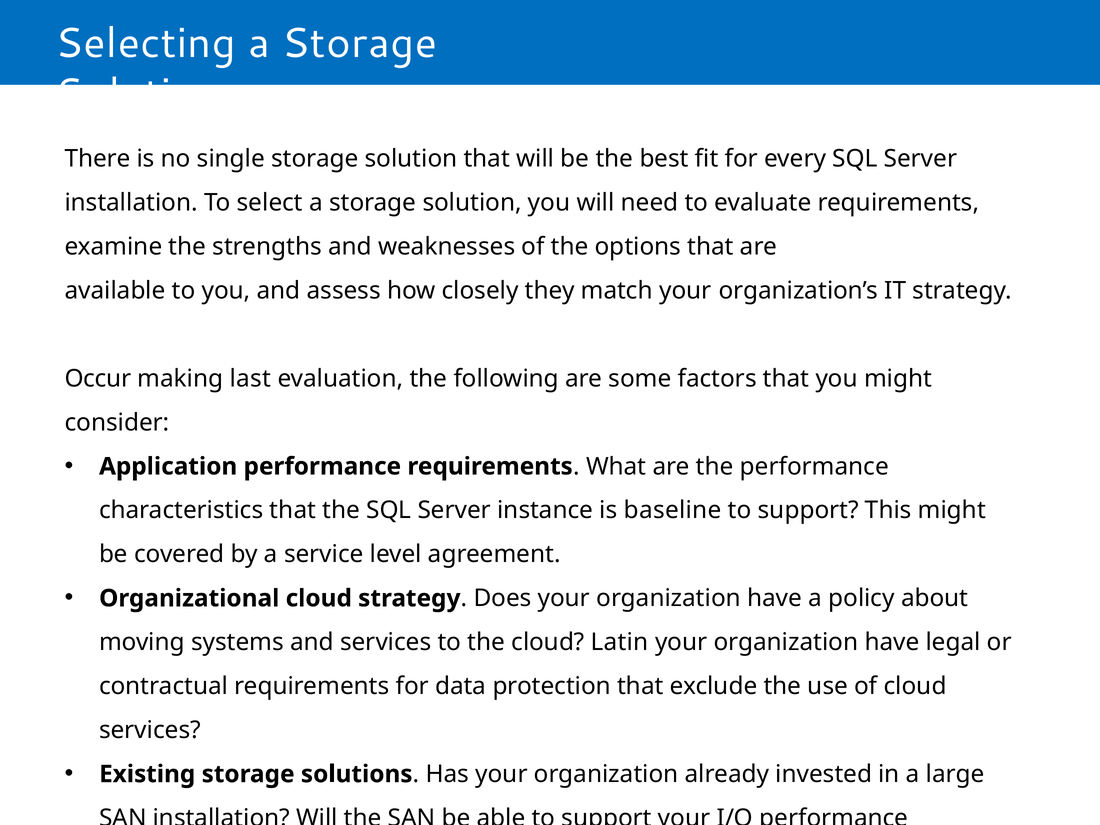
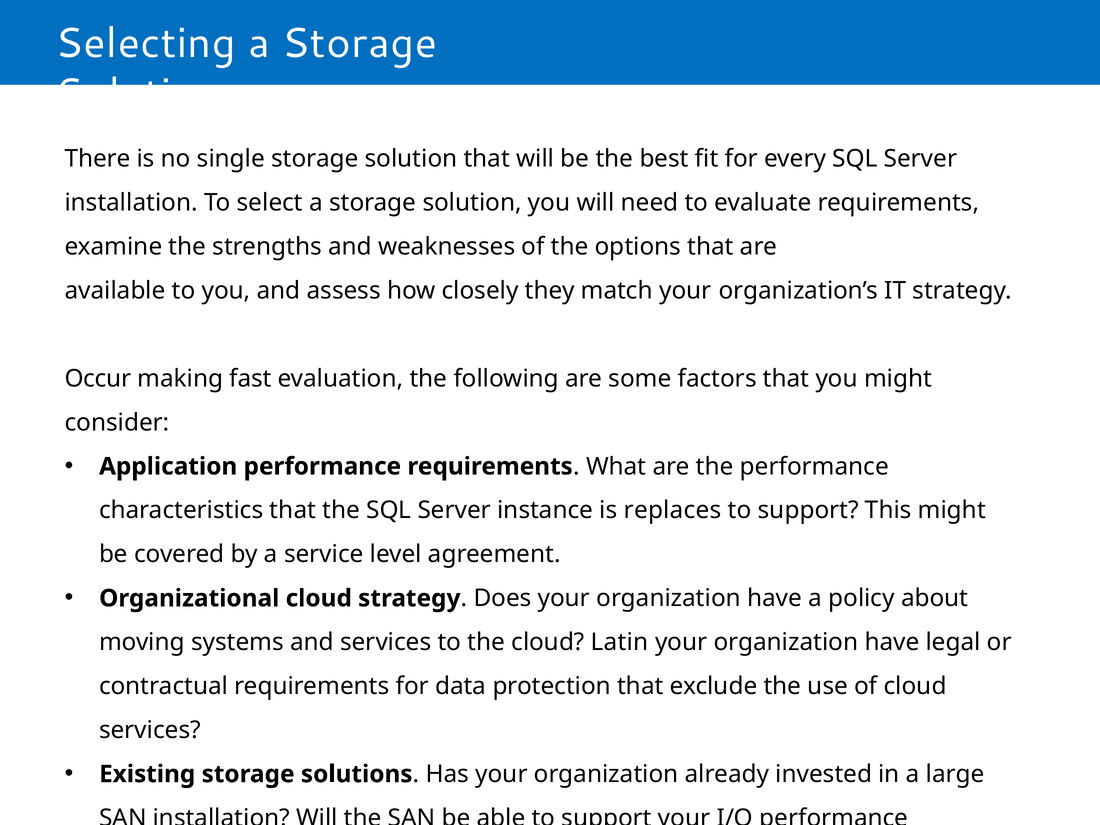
last: last -> fast
baseline: baseline -> replaces
